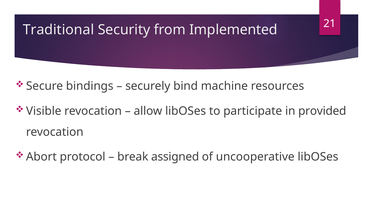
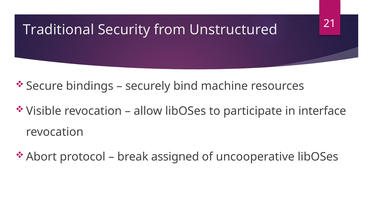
Implemented: Implemented -> Unstructured
provided: provided -> interface
